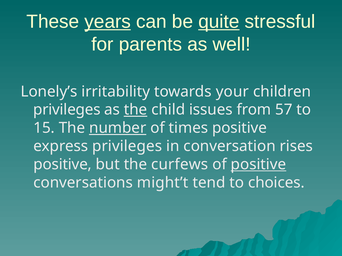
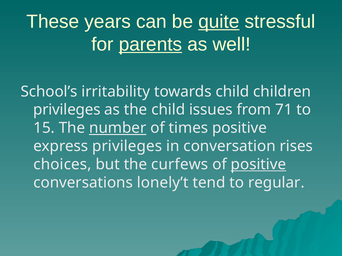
years underline: present -> none
parents underline: none -> present
Lonely’s: Lonely’s -> School’s
towards your: your -> child
the at (136, 110) underline: present -> none
57: 57 -> 71
positive at (63, 165): positive -> choices
might’t: might’t -> lonely’t
choices: choices -> regular
